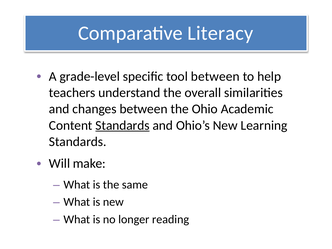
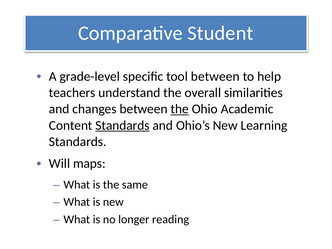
Literacy: Literacy -> Student
the at (180, 109) underline: none -> present
make: make -> maps
